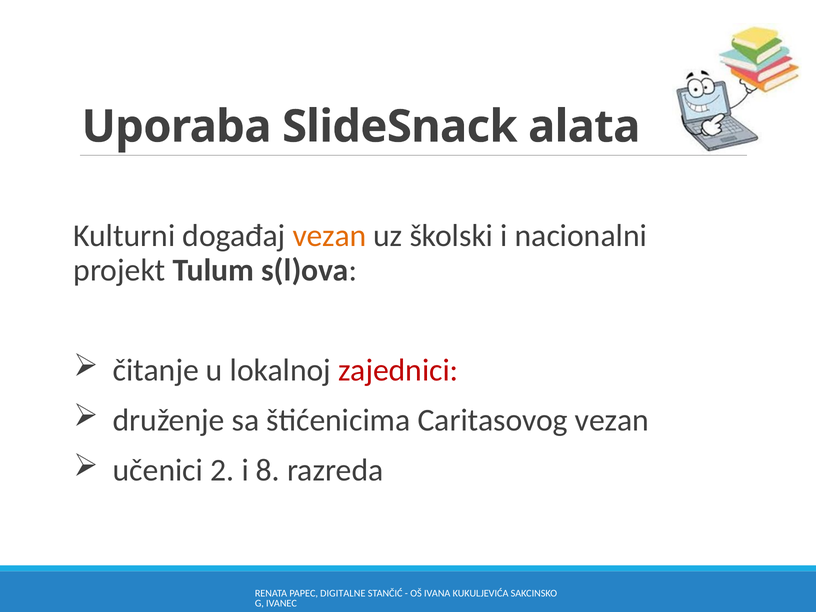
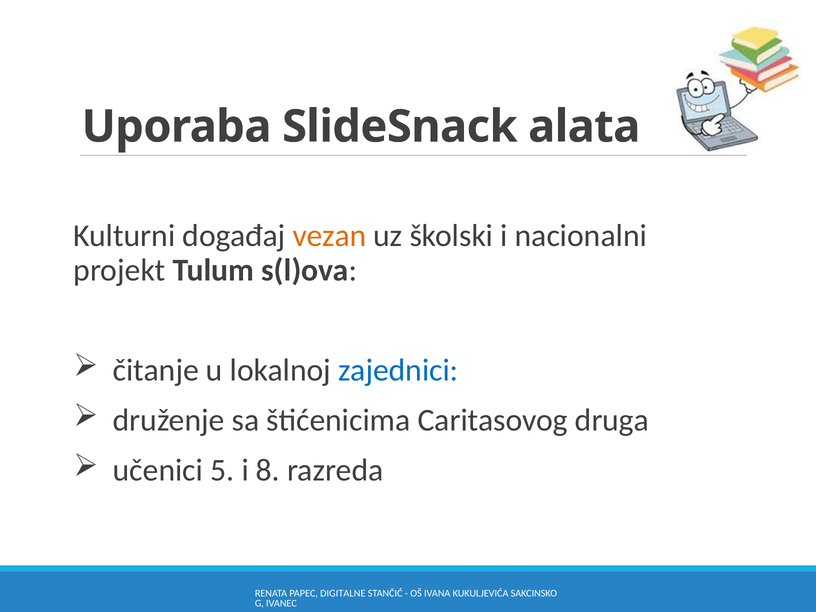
zajednici colour: red -> blue
Caritasovog vezan: vezan -> druga
2: 2 -> 5
